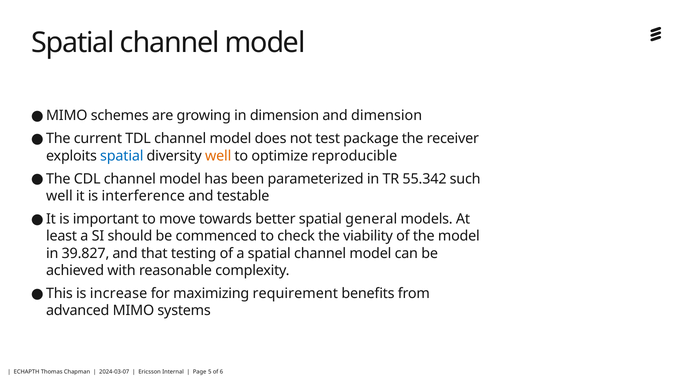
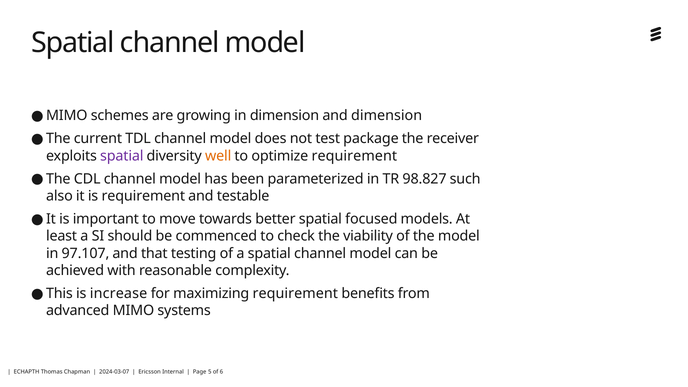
spatial at (122, 156) colour: blue -> purple
optimize reproducible: reproducible -> requirement
55.342: 55.342 -> 98.827
well at (59, 196): well -> also
is interference: interference -> requirement
general: general -> focused
39.827: 39.827 -> 97.107
